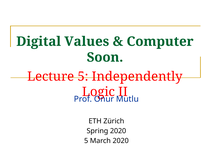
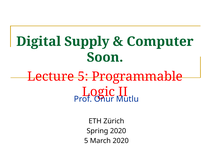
Values: Values -> Supply
Independently: Independently -> Programmable
